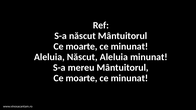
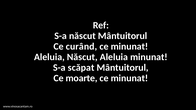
moarte at (82, 47): moarte -> curând
mereu: mereu -> scăpat
